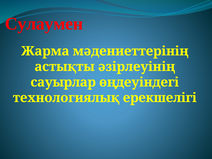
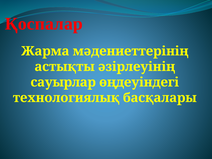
Сулаумен: Сулаумен -> Қоспалар
ерекшелiгi: ерекшелiгi -> басқалары
